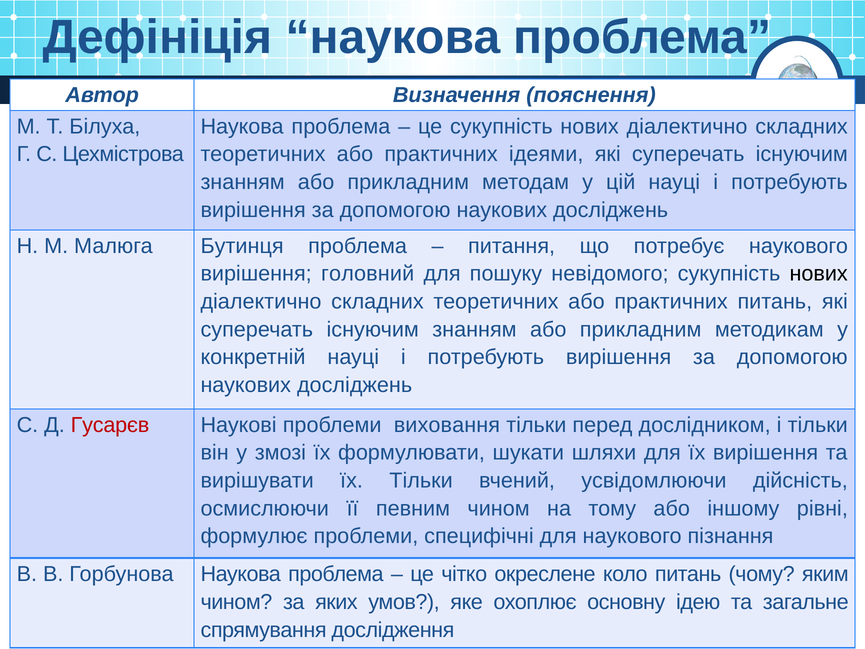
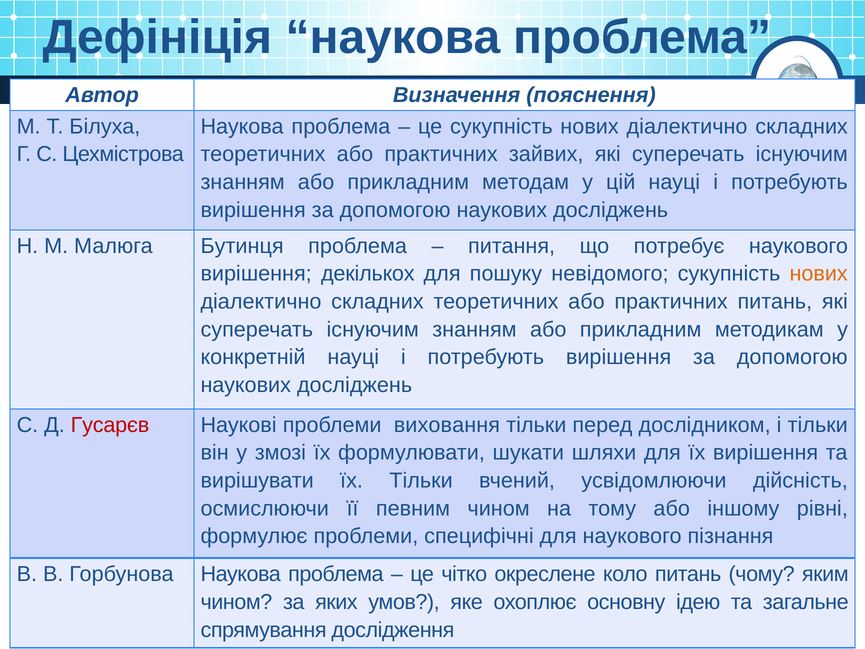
ідеями: ідеями -> зайвих
головний: головний -> декількох
нових at (819, 274) colour: black -> orange
